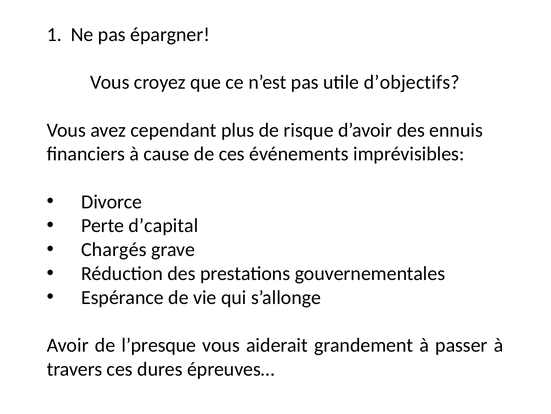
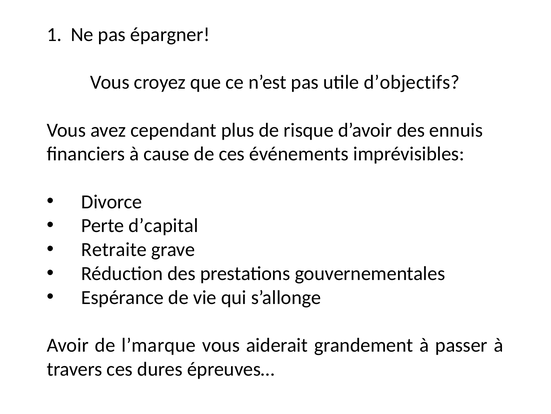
Chargés: Chargés -> Retraite
l’presque: l’presque -> l’marque
